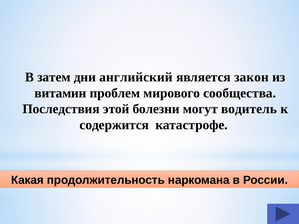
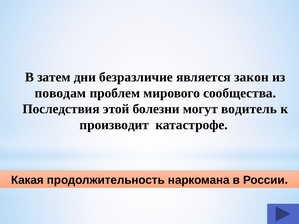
английский: английский -> безразличие
витамин: витамин -> поводам
содержится: содержится -> производит
